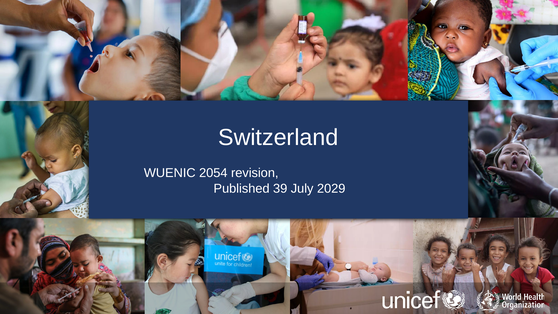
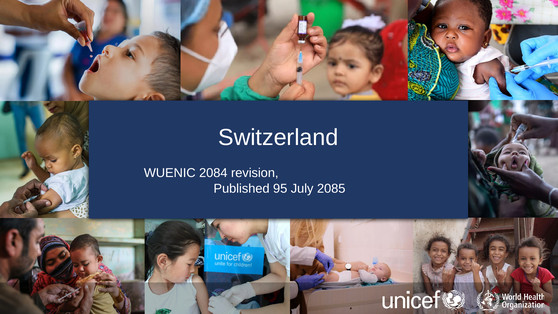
2054: 2054 -> 2084
39: 39 -> 95
2029: 2029 -> 2085
